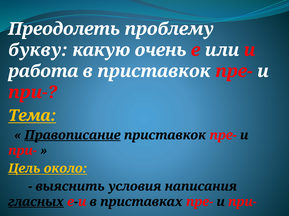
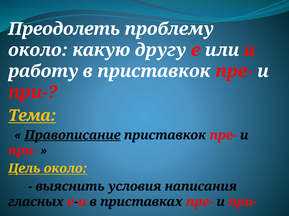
букву at (38, 50): букву -> около
очень: очень -> другу
работа: работа -> работу
гласных underline: present -> none
